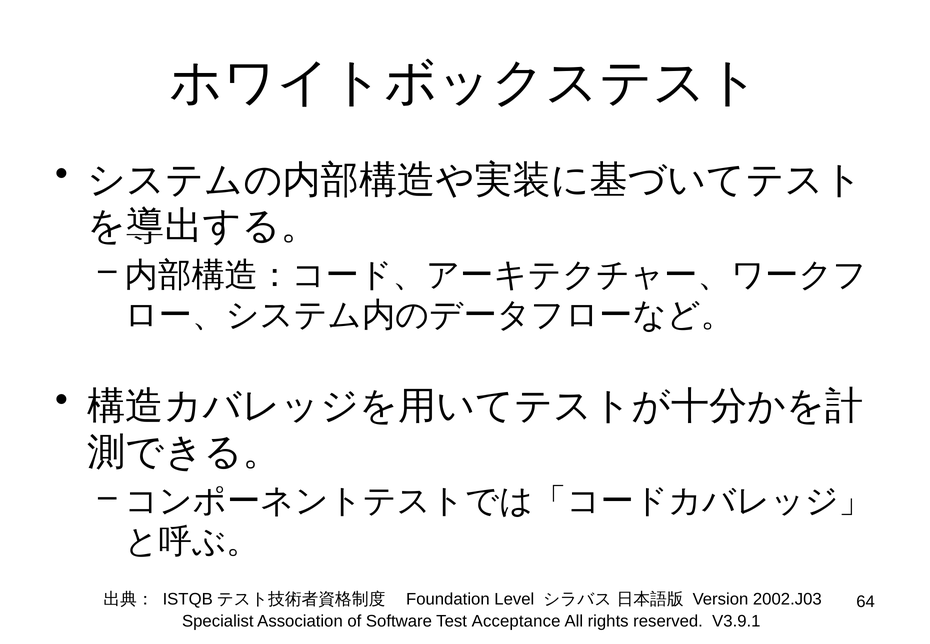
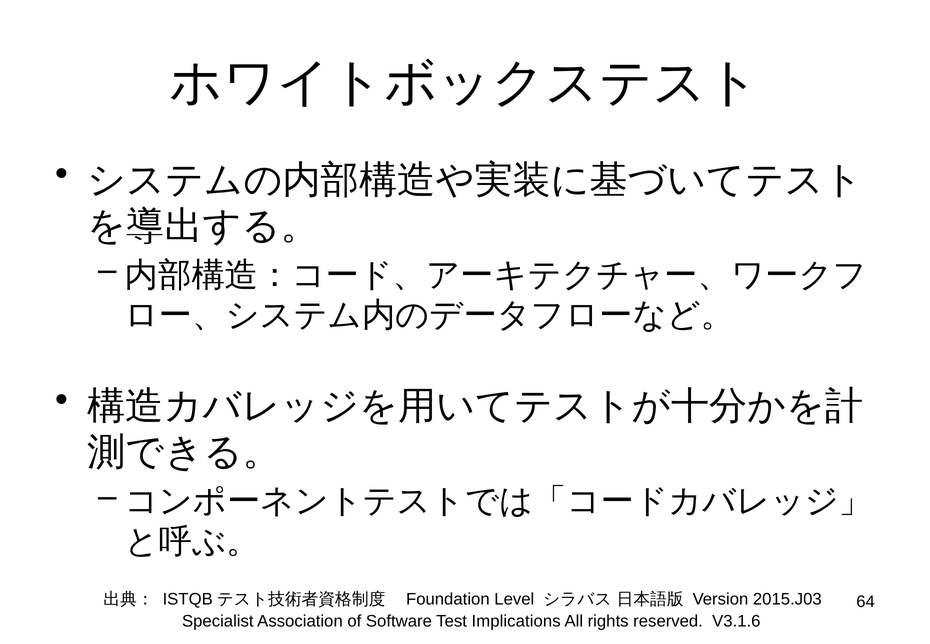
2002.J03: 2002.J03 -> 2015.J03
Acceptance: Acceptance -> Implications
V3.9.1: V3.9.1 -> V3.1.6
